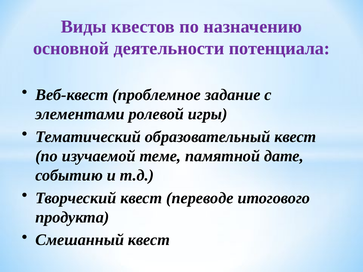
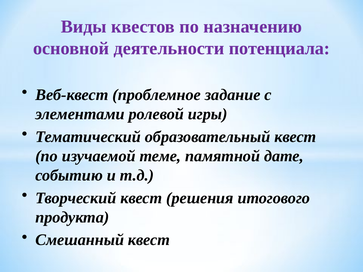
переводе: переводе -> решения
